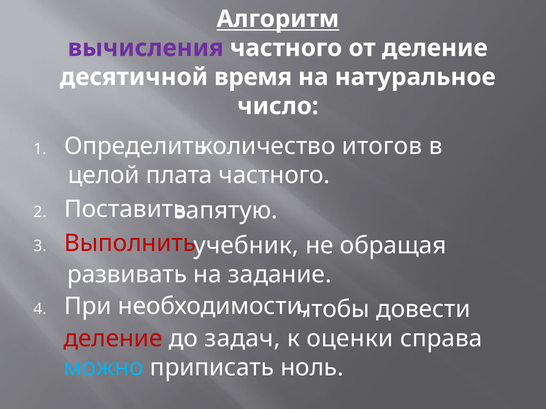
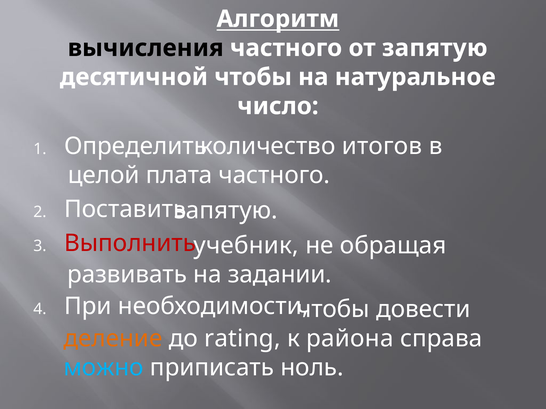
вычисления colour: purple -> black
от деление: деление -> запятую
десятичной время: время -> чтобы
задание: задание -> задании
деление at (113, 339) colour: red -> orange
задач: задач -> rating
оценки: оценки -> района
